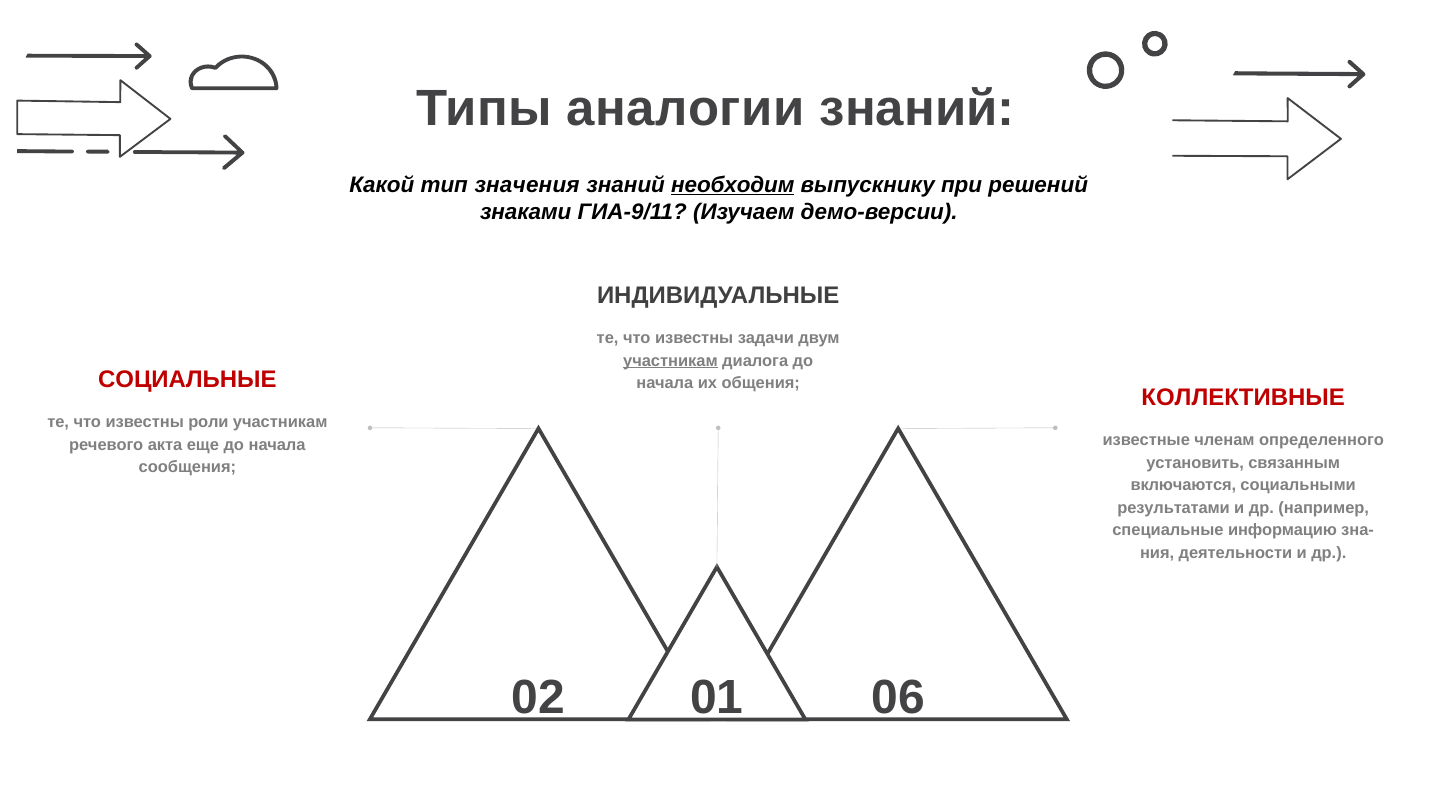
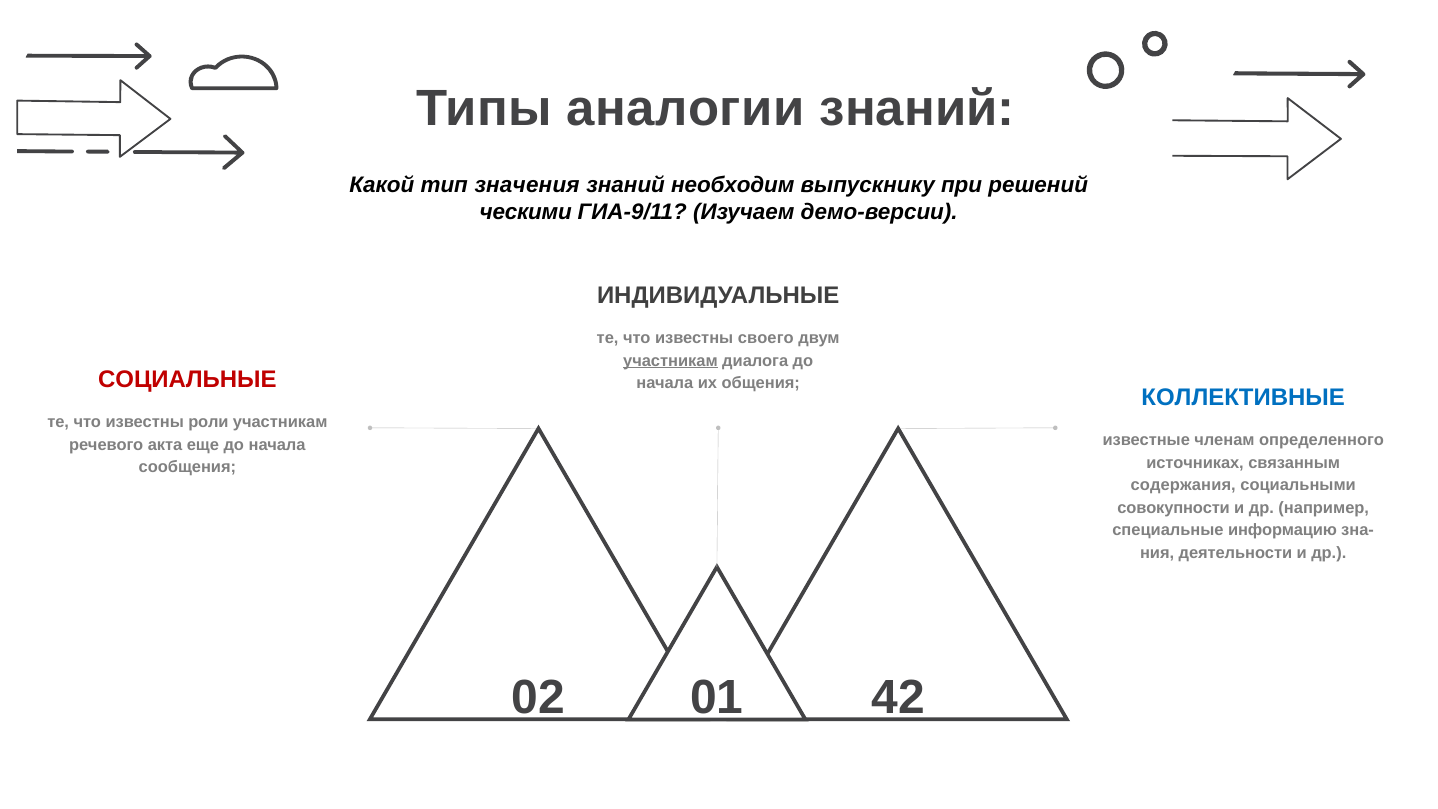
необходим underline: present -> none
знаками: знаками -> ческими
задачи: задачи -> своего
КОЛЛЕКТИВНЫЕ colour: red -> blue
установить: установить -> источниках
включаются: включаются -> содержания
результатами: результатами -> совокупности
06: 06 -> 42
